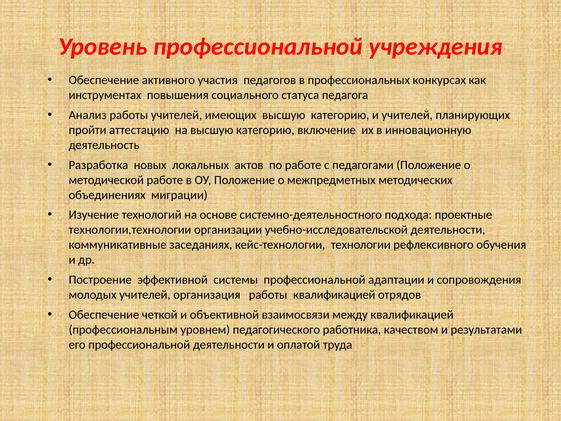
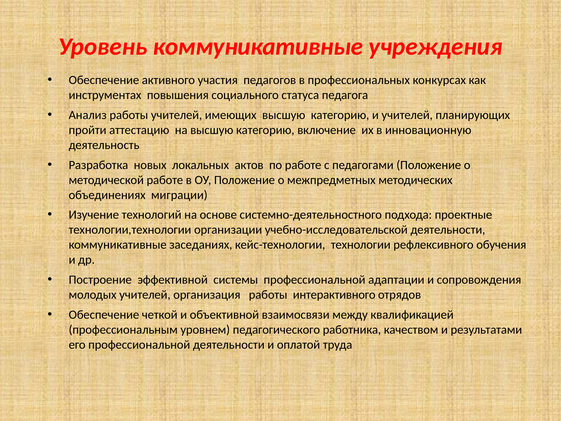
Уровень профессиональной: профессиональной -> коммуникативные
работы квалификацией: квалификацией -> интерактивного
